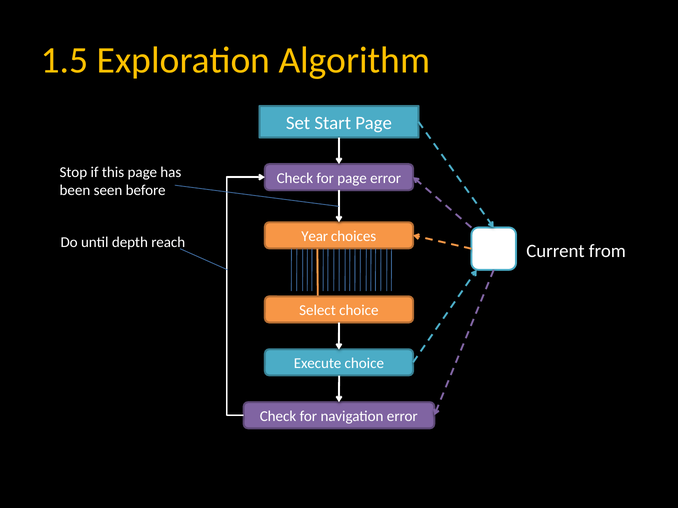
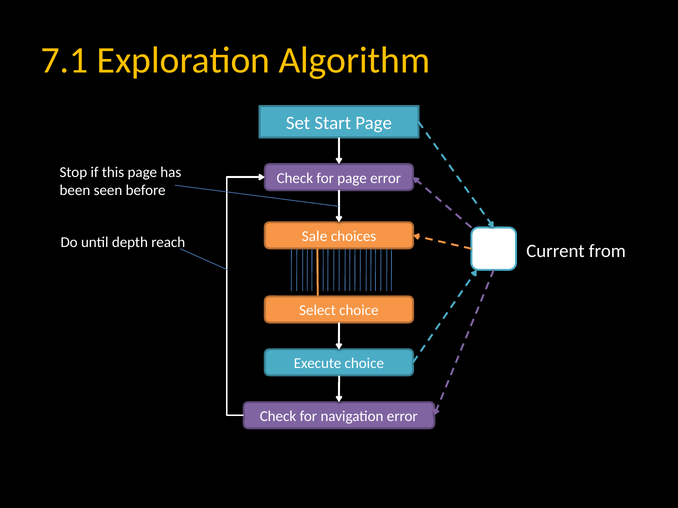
1.5: 1.5 -> 7.1
Year: Year -> Sale
